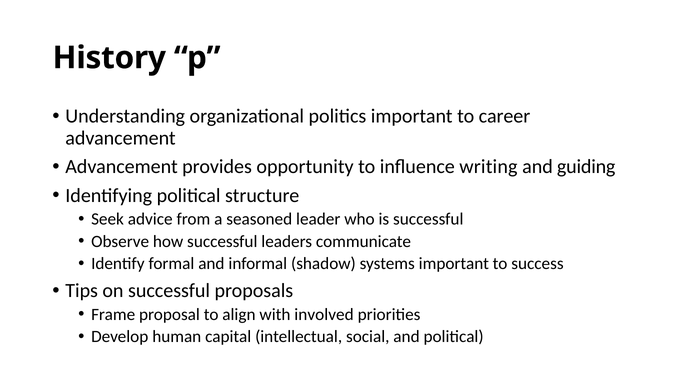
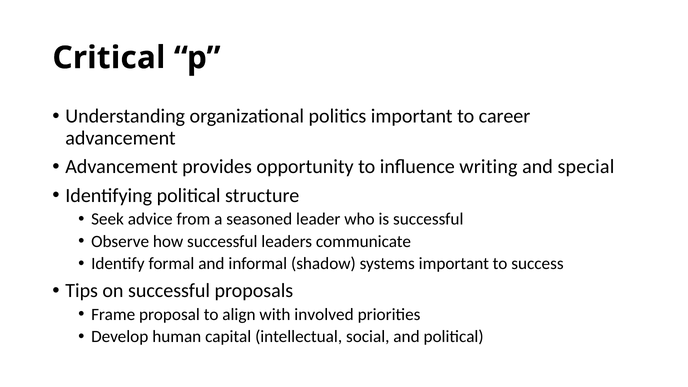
History: History -> Critical
guiding: guiding -> special
